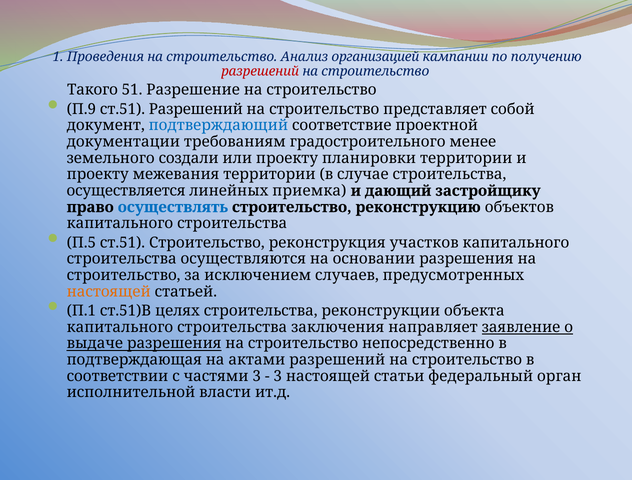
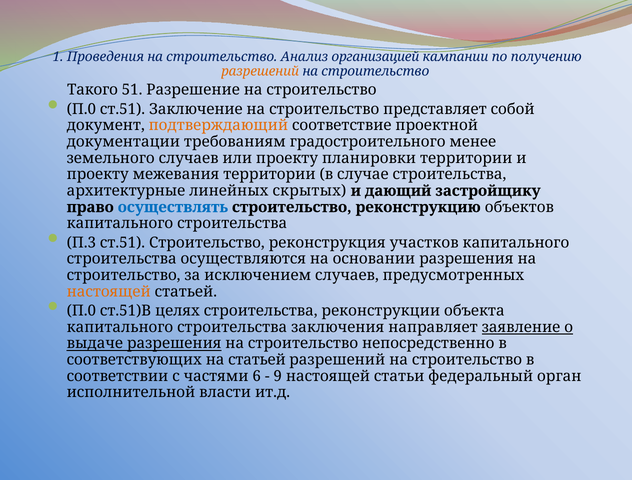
разрешений at (260, 71) colour: red -> orange
П.9 at (81, 109): П.9 -> П.0
ст.51 Разрешений: Разрешений -> Заключение
подтверждающий colour: blue -> orange
земельного создали: создали -> случаев
осуществляется: осуществляется -> архитектурные
приемка: приемка -> скрытых
П.5: П.5 -> П.3
П.1 at (81, 311): П.1 -> П.0
подтверждающая: подтверждающая -> соответствующих
на актами: актами -> статьей
частями 3: 3 -> 6
3 at (278, 376): 3 -> 9
